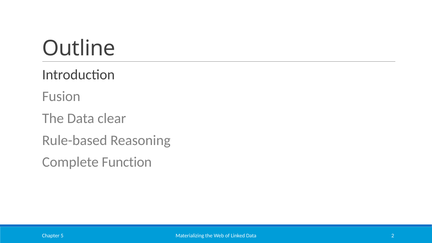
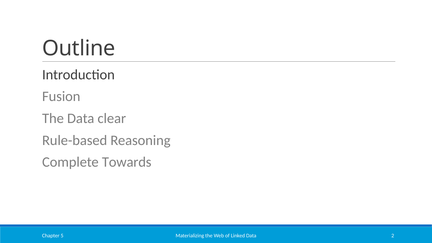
Function: Function -> Towards
